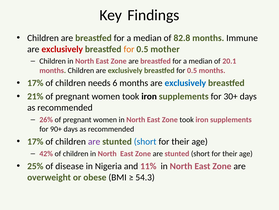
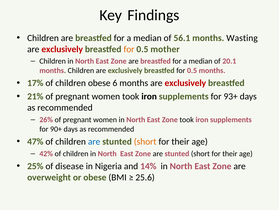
82.8: 82.8 -> 56.1
Immune: Immune -> Wasting
children needs: needs -> obese
exclusively at (185, 83) colour: blue -> red
30+: 30+ -> 93+
17% at (35, 141): 17% -> 47%
are at (94, 141) colour: purple -> blue
short at (145, 141) colour: blue -> orange
11%: 11% -> 14%
54.3: 54.3 -> 25.6
